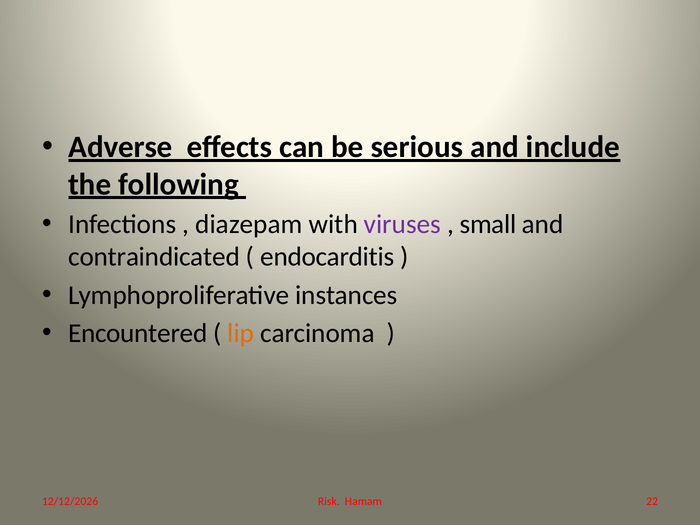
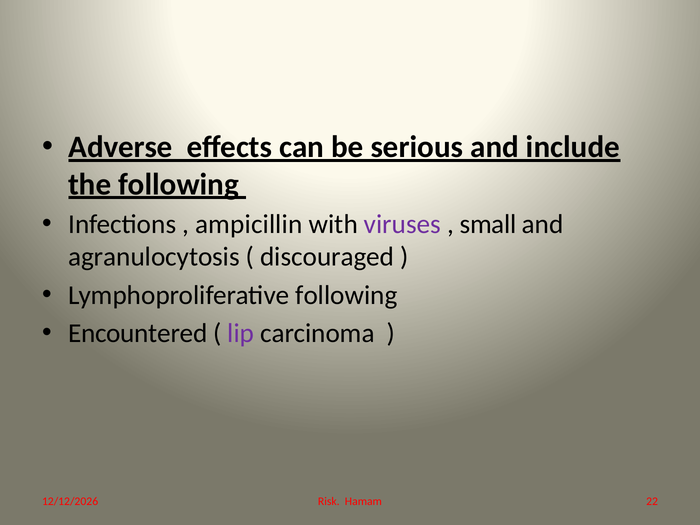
diazepam: diazepam -> ampicillin
contraindicated: contraindicated -> agranulocytosis
endocarditis: endocarditis -> discouraged
Lymphoproliferative instances: instances -> following
lip colour: orange -> purple
